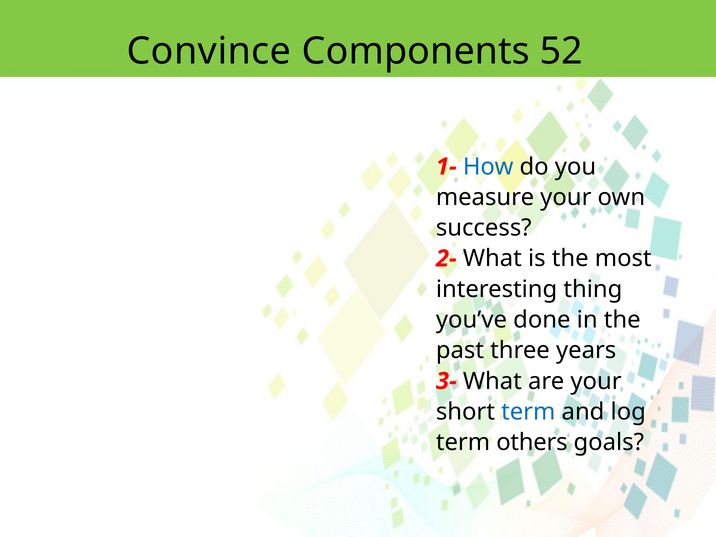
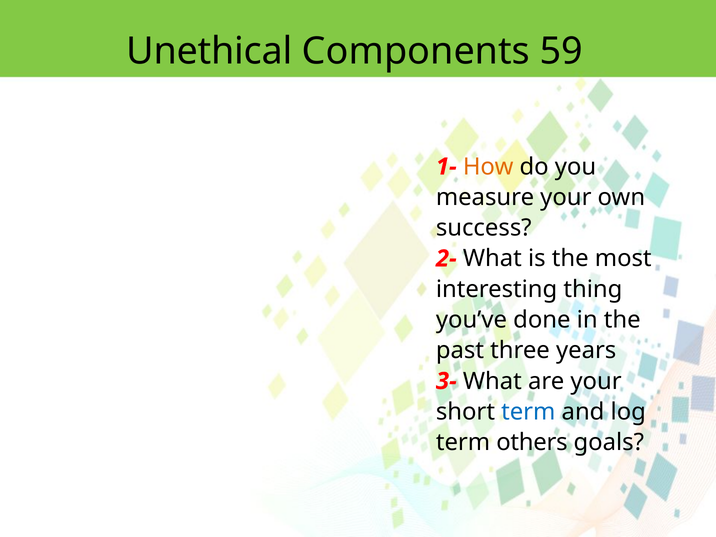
Convince: Convince -> Unethical
52: 52 -> 59
How colour: blue -> orange
